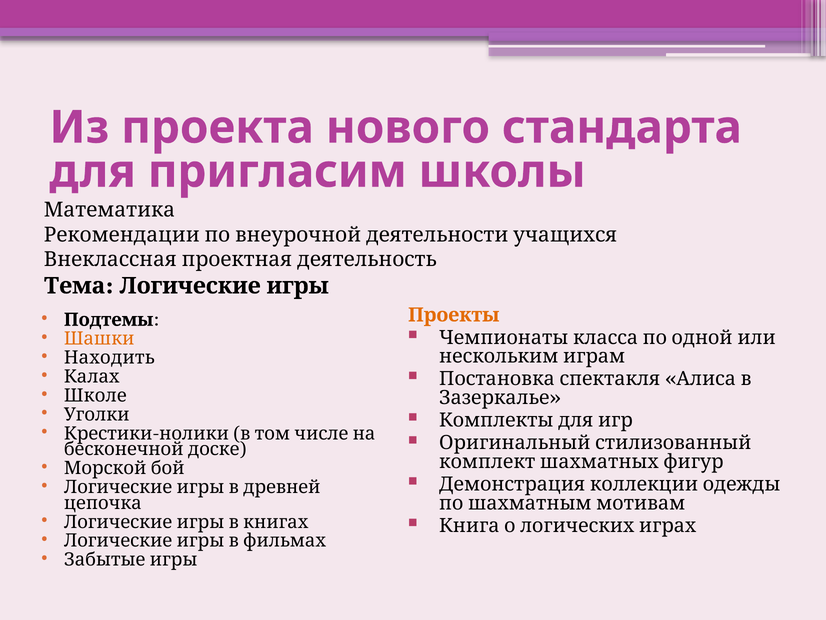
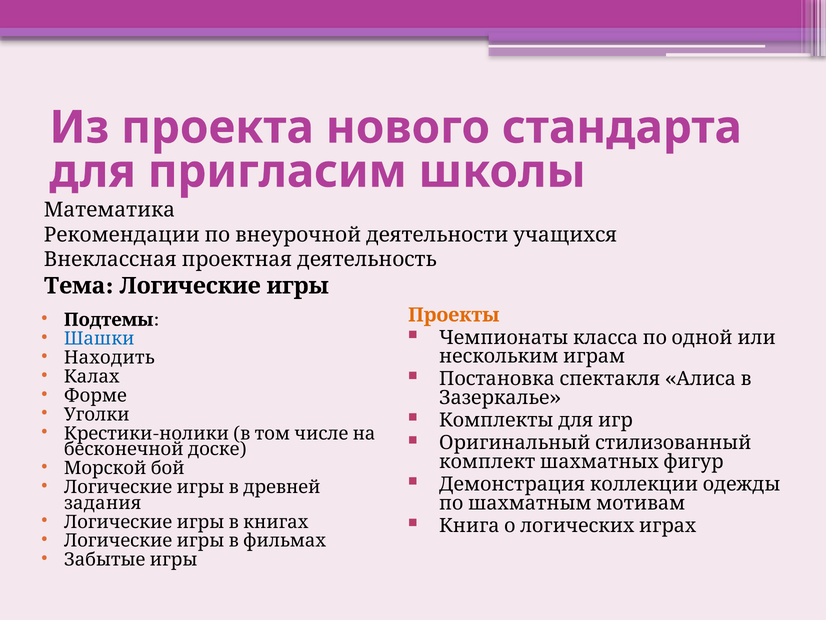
Шашки colour: orange -> blue
Школе: Школе -> Форме
цепочка: цепочка -> задания
